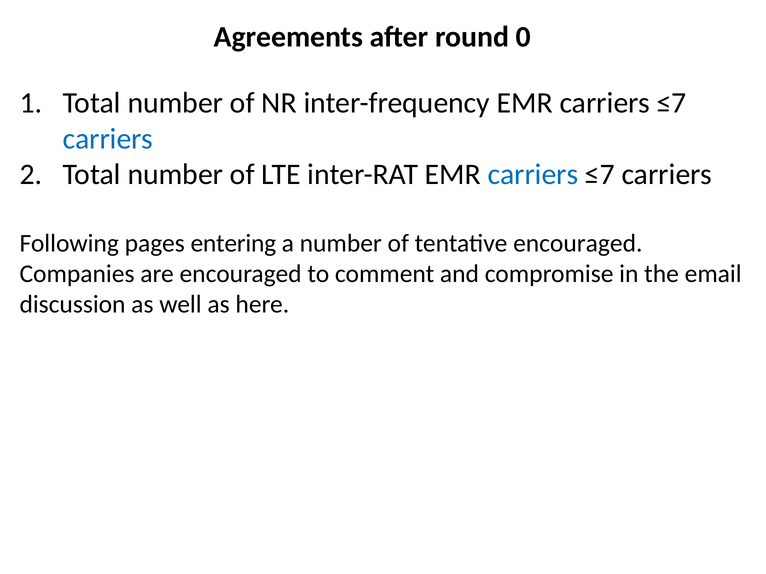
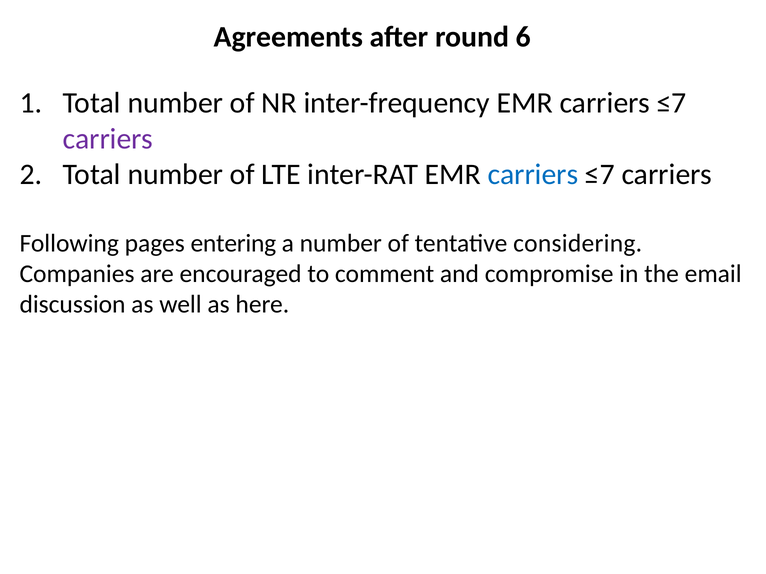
0: 0 -> 6
carriers at (108, 139) colour: blue -> purple
tentative encouraged: encouraged -> considering
